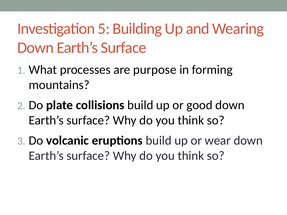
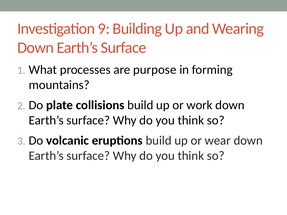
5: 5 -> 9
good: good -> work
